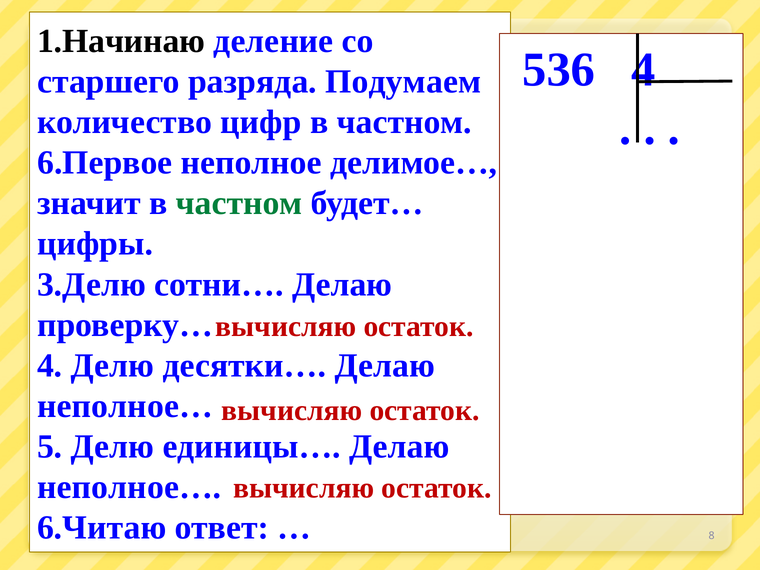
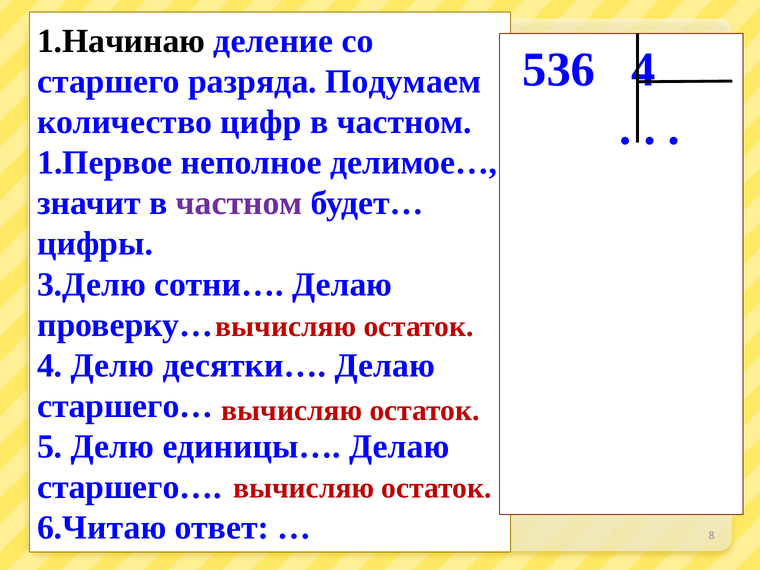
6.Первое: 6.Первое -> 1.Первое
частном at (239, 203) colour: green -> purple
неполное… at (125, 406): неполное… -> старшего…
неполное… at (129, 487): неполное… -> старшего…
